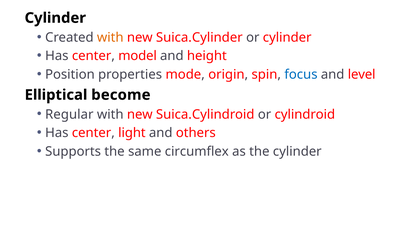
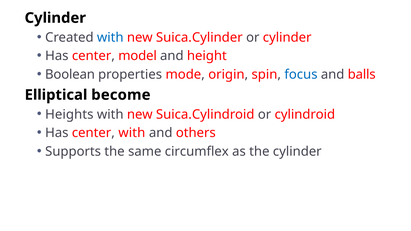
with at (110, 37) colour: orange -> blue
Position: Position -> Boolean
level: level -> balls
Regular: Regular -> Heights
center light: light -> with
